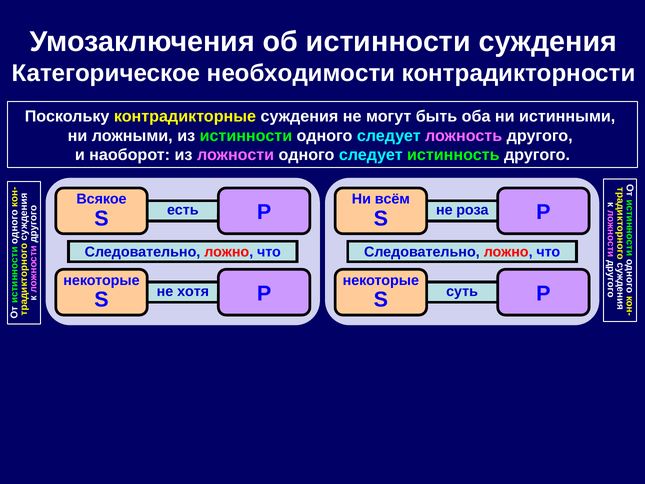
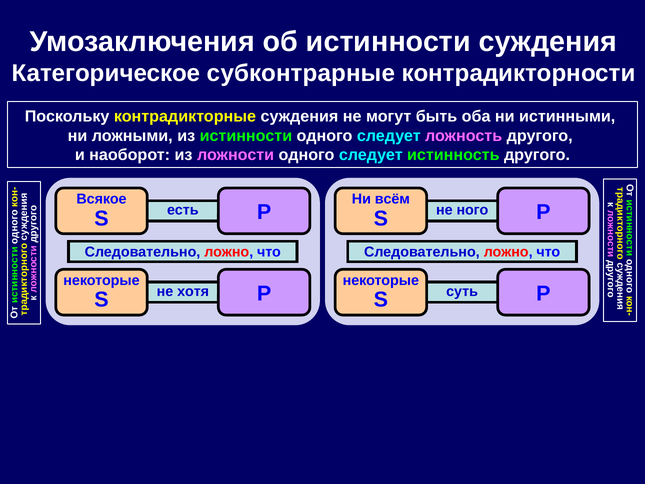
необходимости: необходимости -> субконтрарные
роза: роза -> ного
